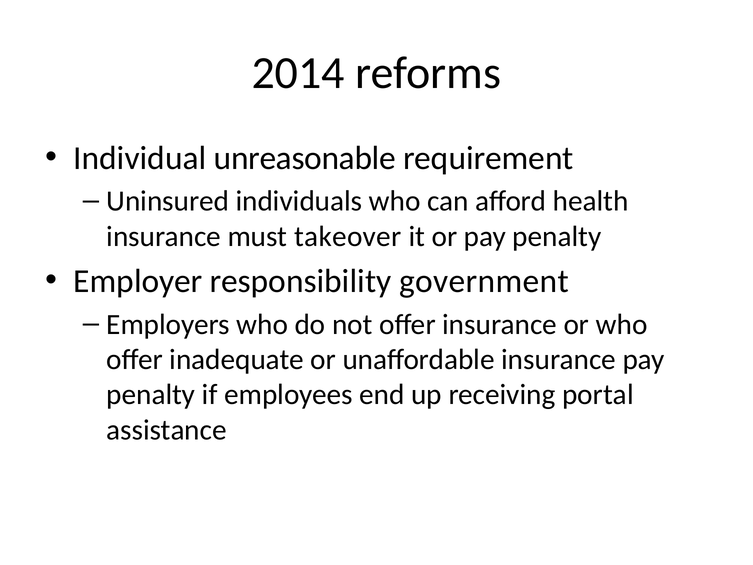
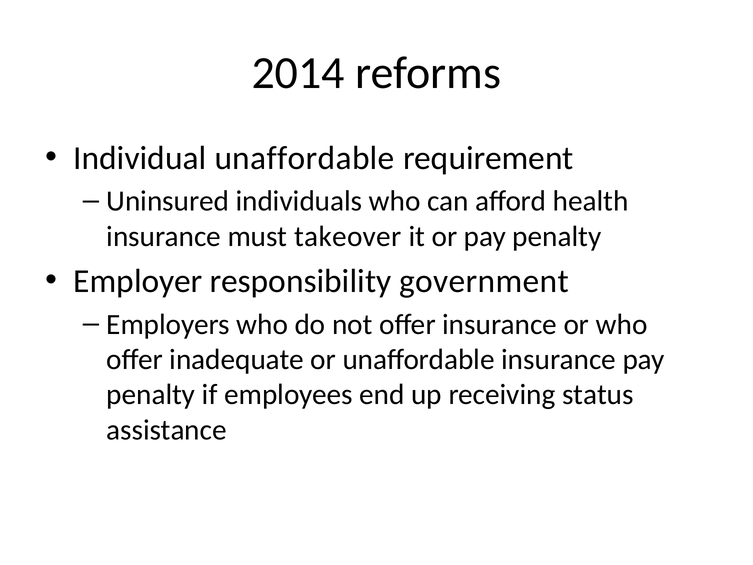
Individual unreasonable: unreasonable -> unaffordable
portal: portal -> status
